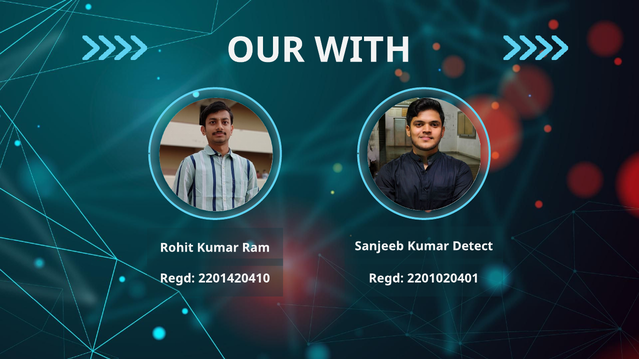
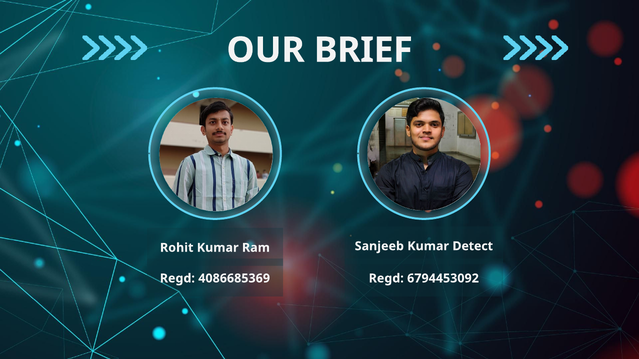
WITH: WITH -> BRIEF
2201420410: 2201420410 -> 4086685369
2201020401: 2201020401 -> 6794453092
